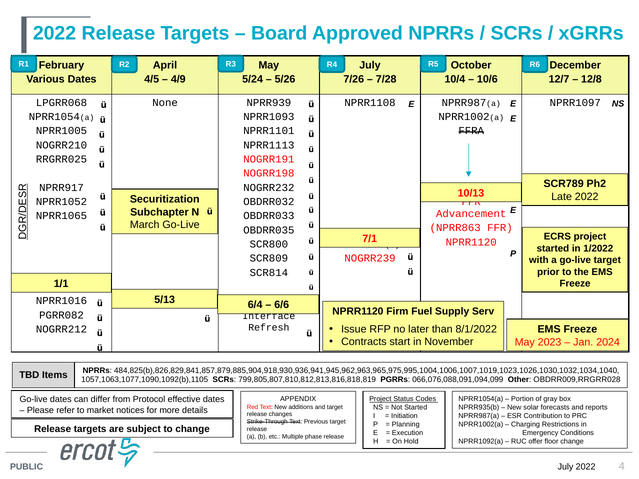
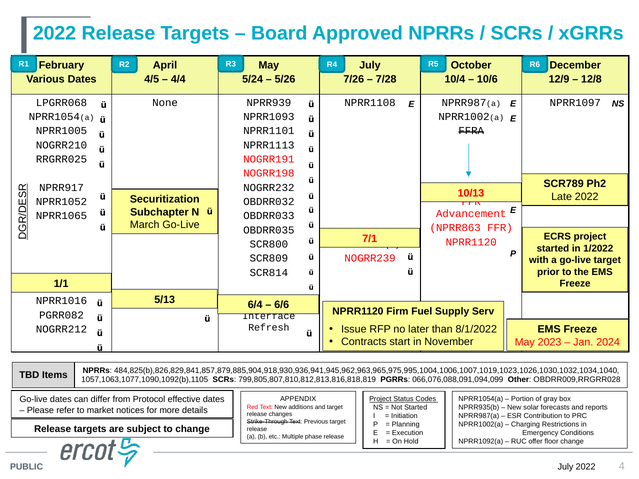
4/9: 4/9 -> 4/4
12/7: 12/7 -> 12/9
